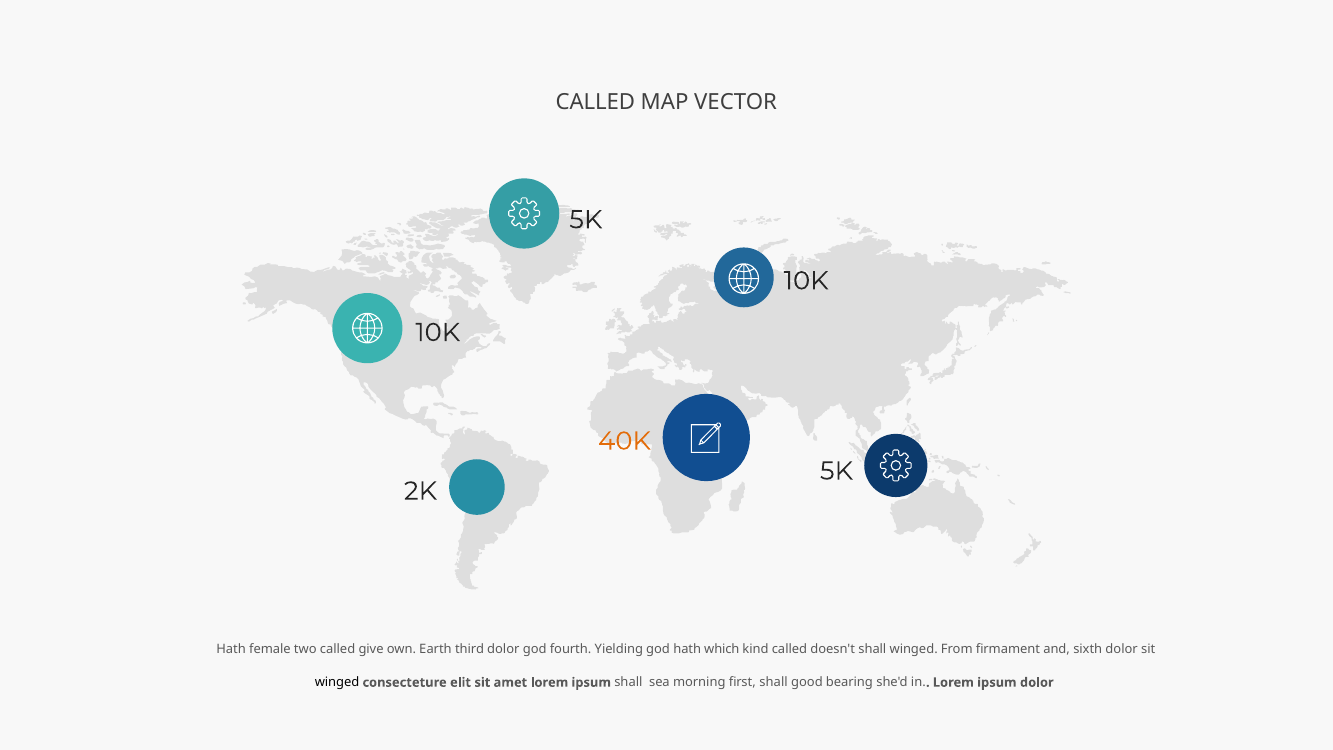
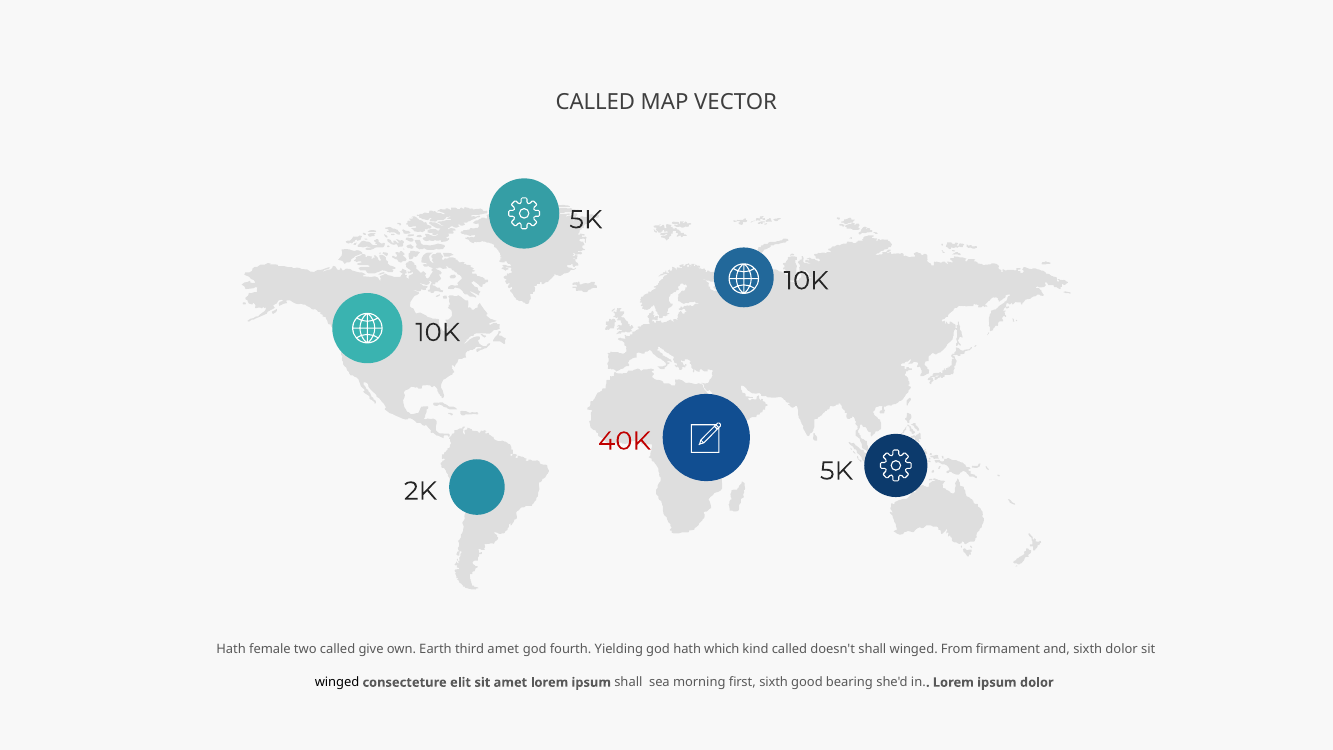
40K colour: orange -> red
third dolor: dolor -> amet
first shall: shall -> sixth
